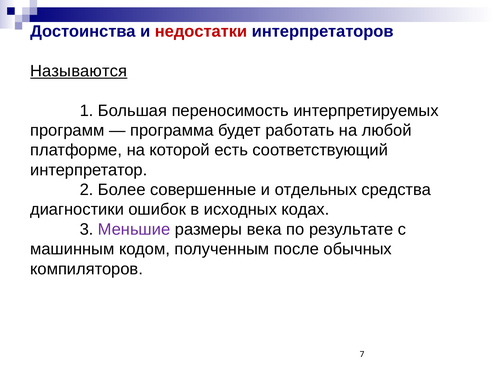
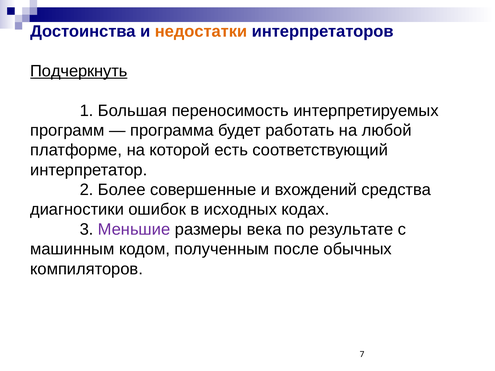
недостатки colour: red -> orange
Называются: Называются -> Подчеркнуть
отдельных: отдельных -> вхождений
